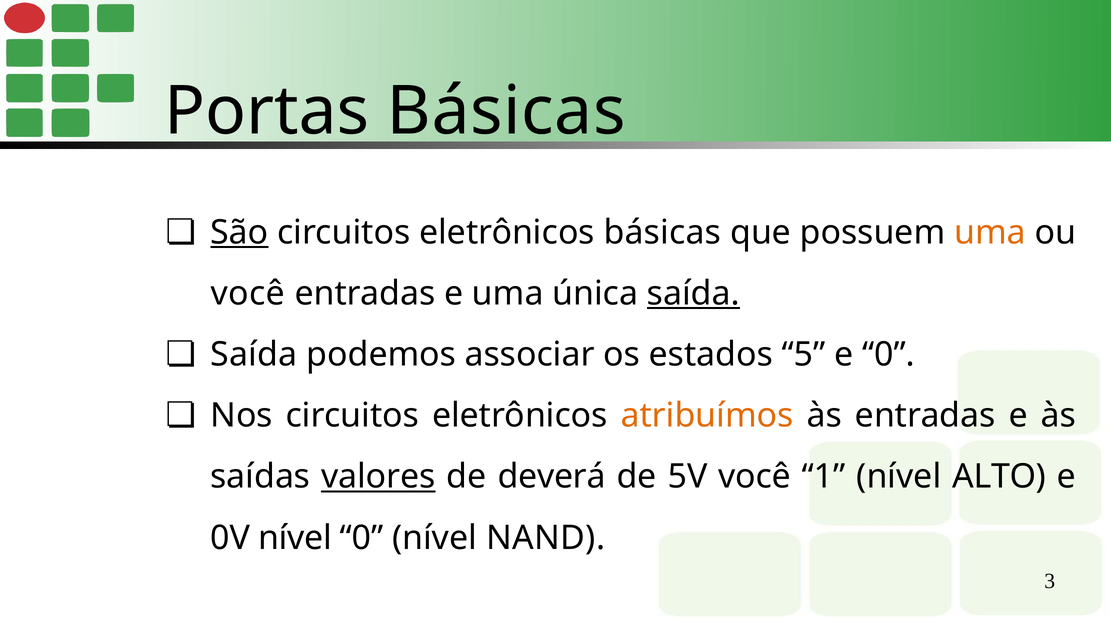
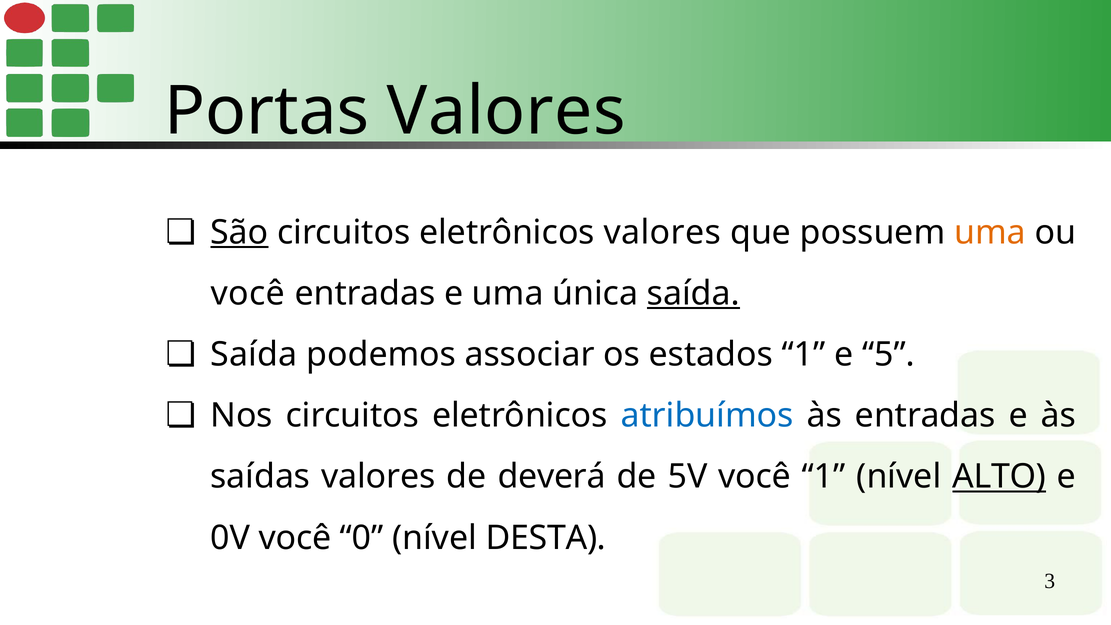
Portas Básicas: Básicas -> Valores
eletrônicos básicas: básicas -> valores
estados 5: 5 -> 1
e 0: 0 -> 5
atribuímos colour: orange -> blue
valores at (378, 477) underline: present -> none
ALTO underline: none -> present
0V nível: nível -> você
NAND: NAND -> DESTA
